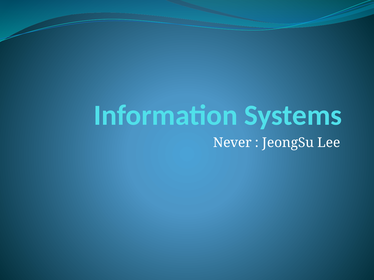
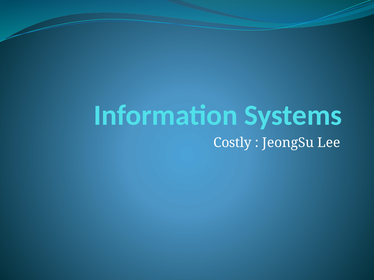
Never: Never -> Costly
